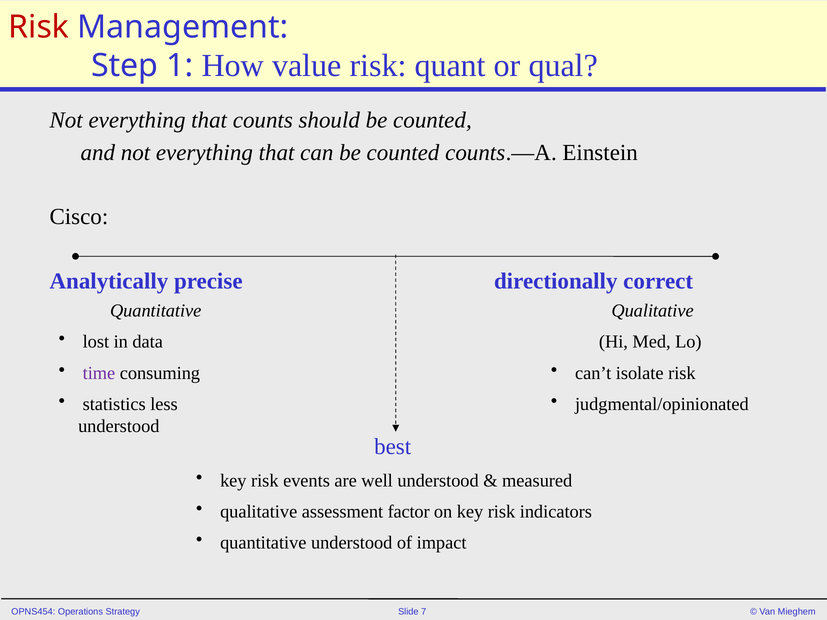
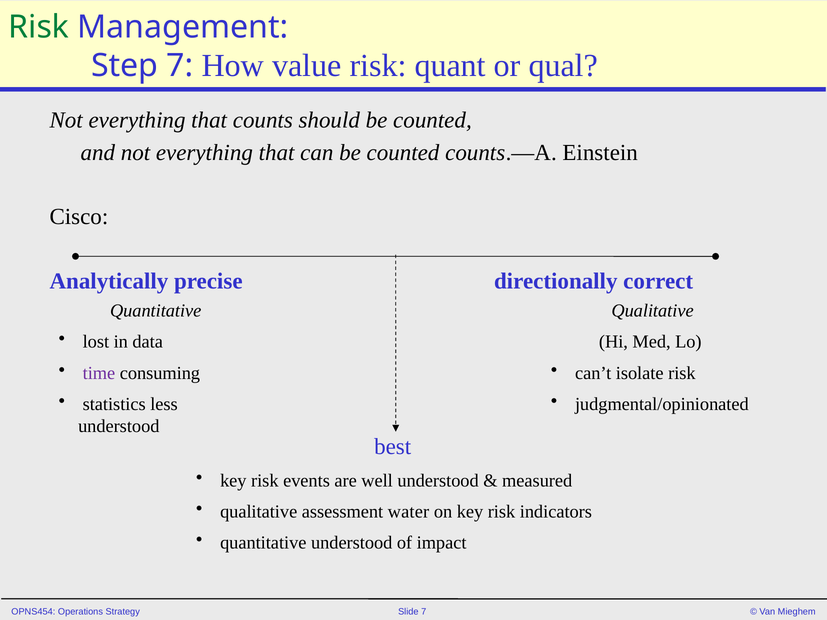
Risk at (39, 27) colour: red -> green
Step 1: 1 -> 7
factor: factor -> water
